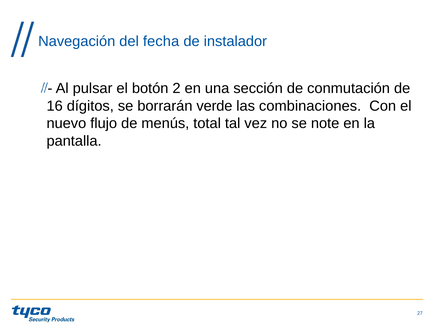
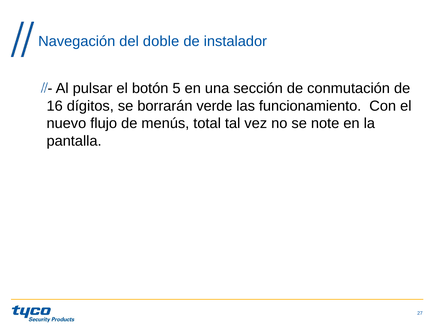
fecha: fecha -> doble
2: 2 -> 5
combinaciones: combinaciones -> funcionamiento
